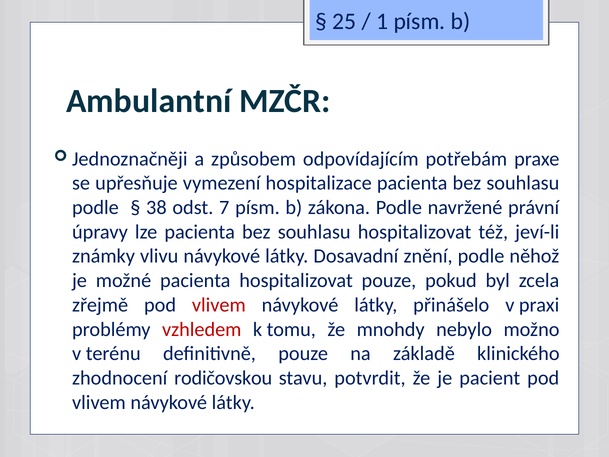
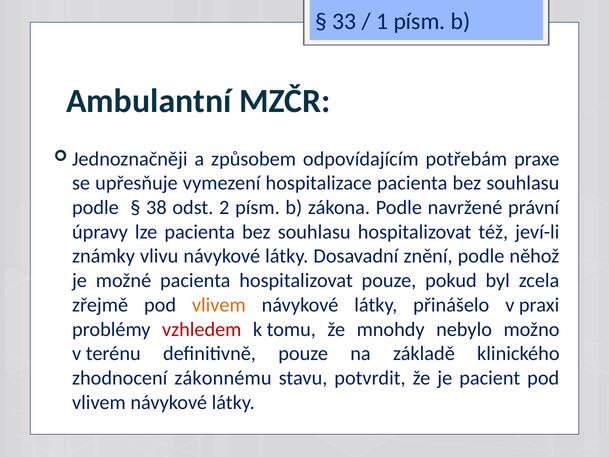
25: 25 -> 33
7: 7 -> 2
vlivem at (219, 305) colour: red -> orange
rodičovskou: rodičovskou -> zákonnému
